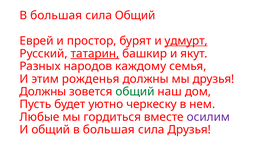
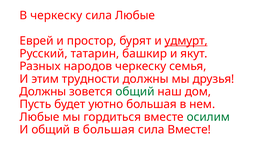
большая at (56, 15): большая -> черкеску
сила Общий: Общий -> Любые
татарин underline: present -> none
народов каждому: каждому -> черкеску
рожденья: рожденья -> трудности
уютно черкеску: черкеску -> большая
осилим colour: purple -> green
сила Друзья: Друзья -> Вместе
